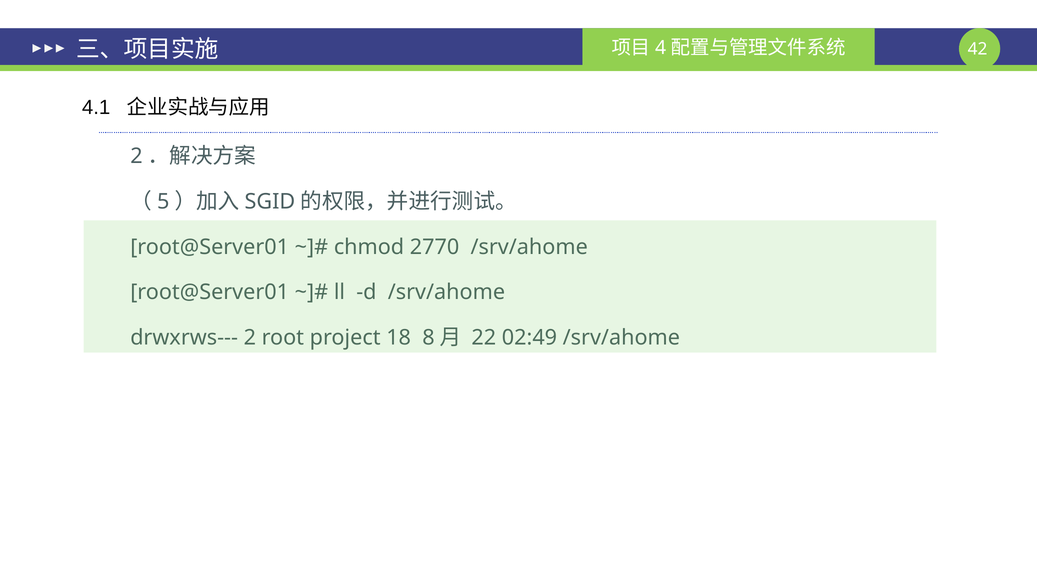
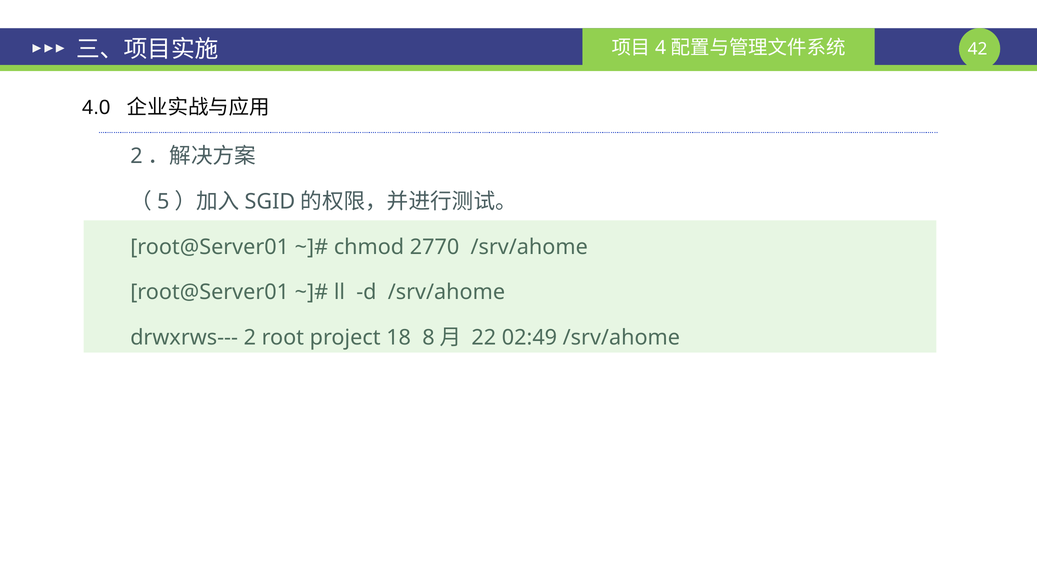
4.1: 4.1 -> 4.0
